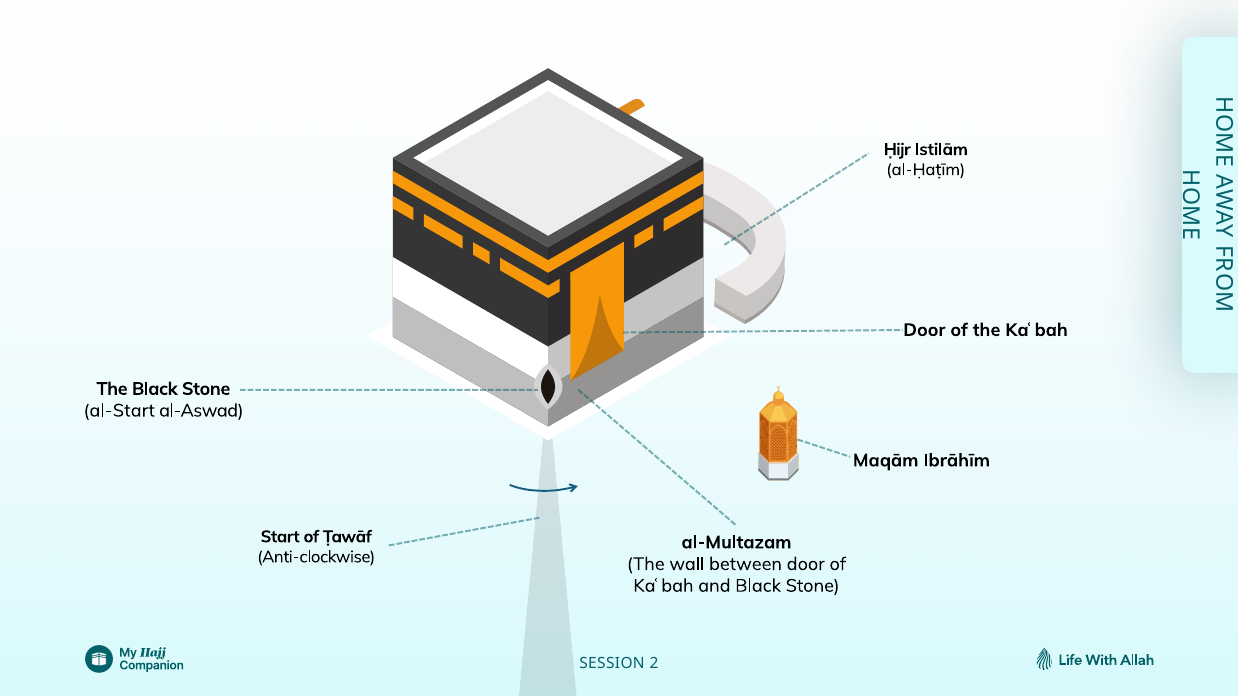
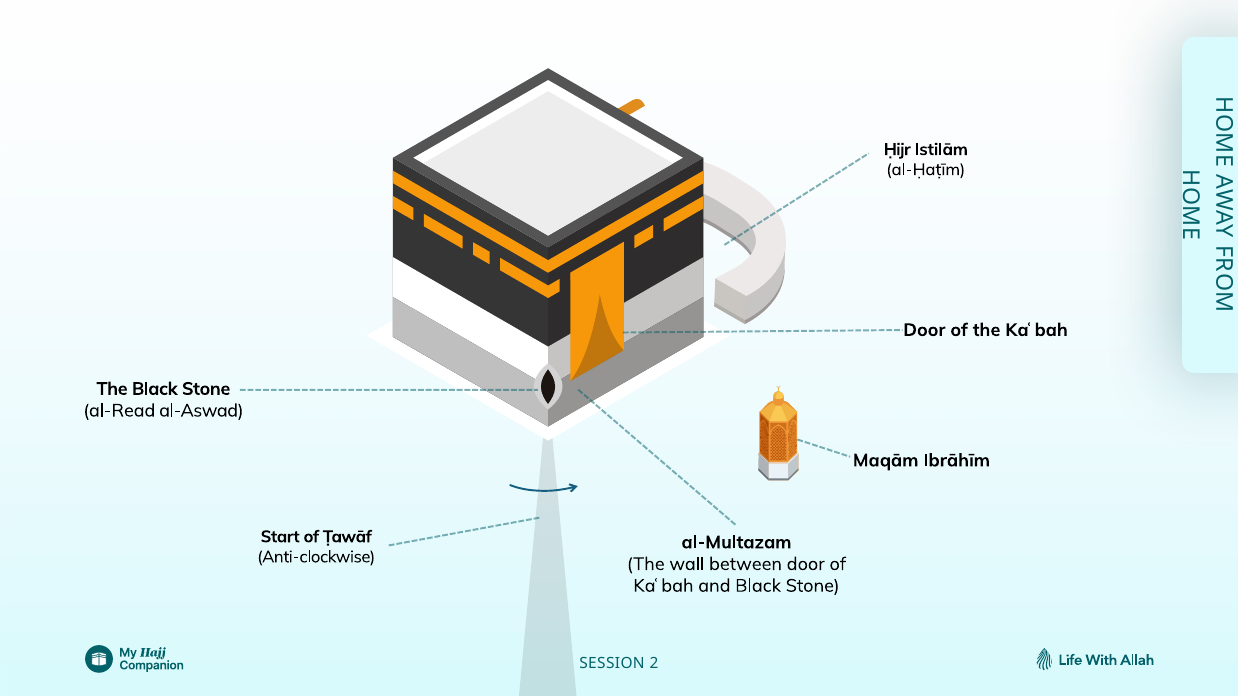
al-Start: al-Start -> al-Read
